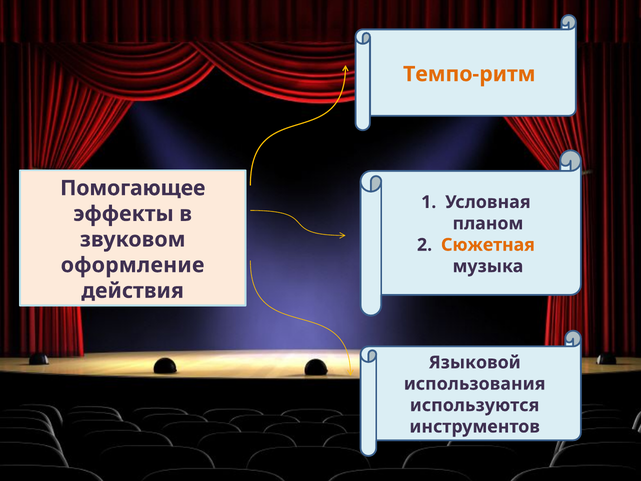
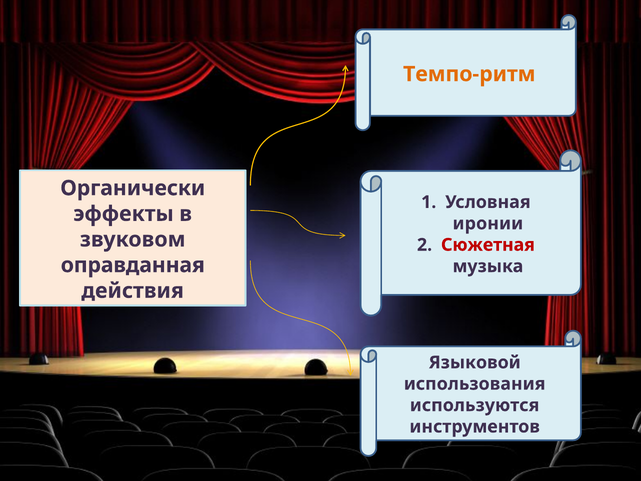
Помогающее: Помогающее -> Органически
планом: планом -> иронии
Сюжетная colour: orange -> red
оформление: оформление -> оправданная
